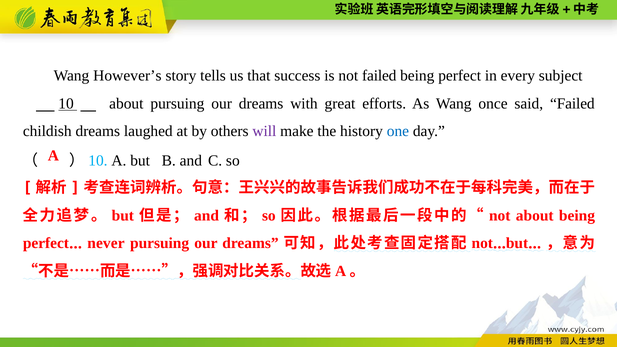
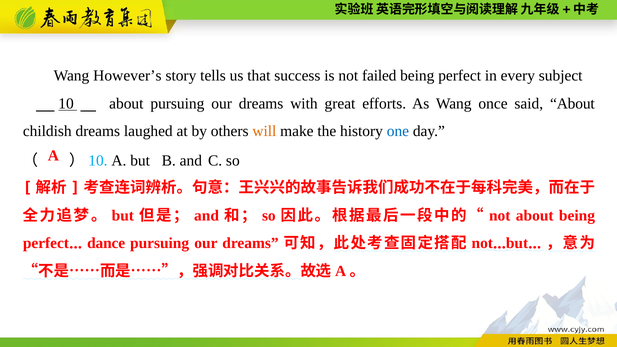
said Failed: Failed -> About
will colour: purple -> orange
never: never -> dance
